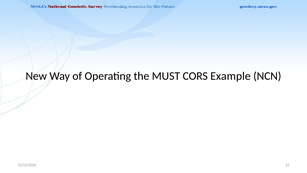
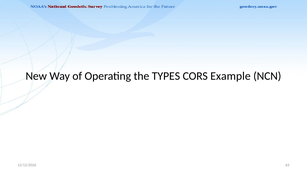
MUST: MUST -> TYPES
